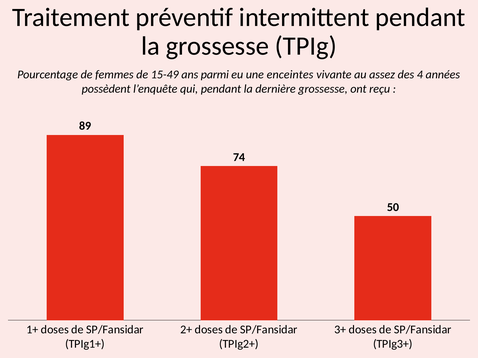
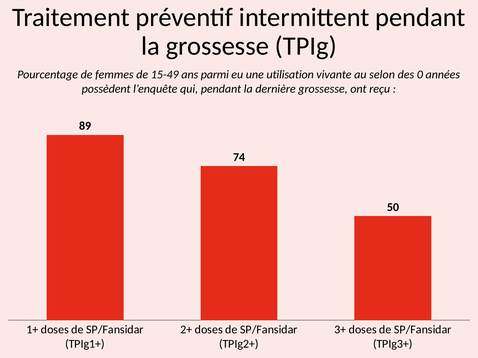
enceintes: enceintes -> utilisation
assez: assez -> selon
4: 4 -> 0
